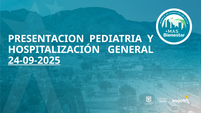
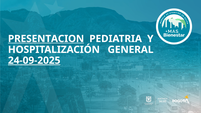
PRESENTACION underline: none -> present
